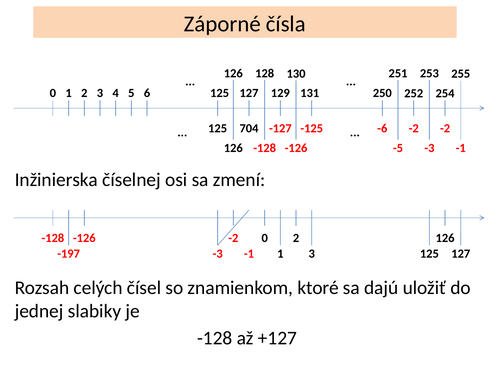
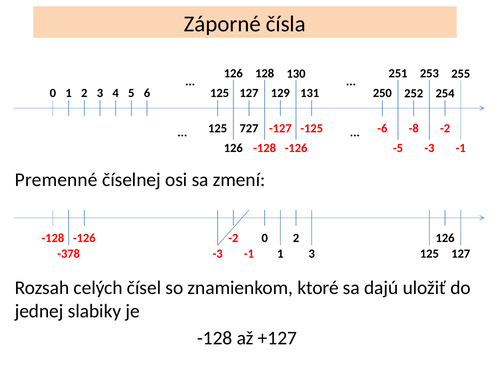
704: 704 -> 727
-6 -2: -2 -> -8
Inžinierska: Inžinierska -> Premenné
-197: -197 -> -378
